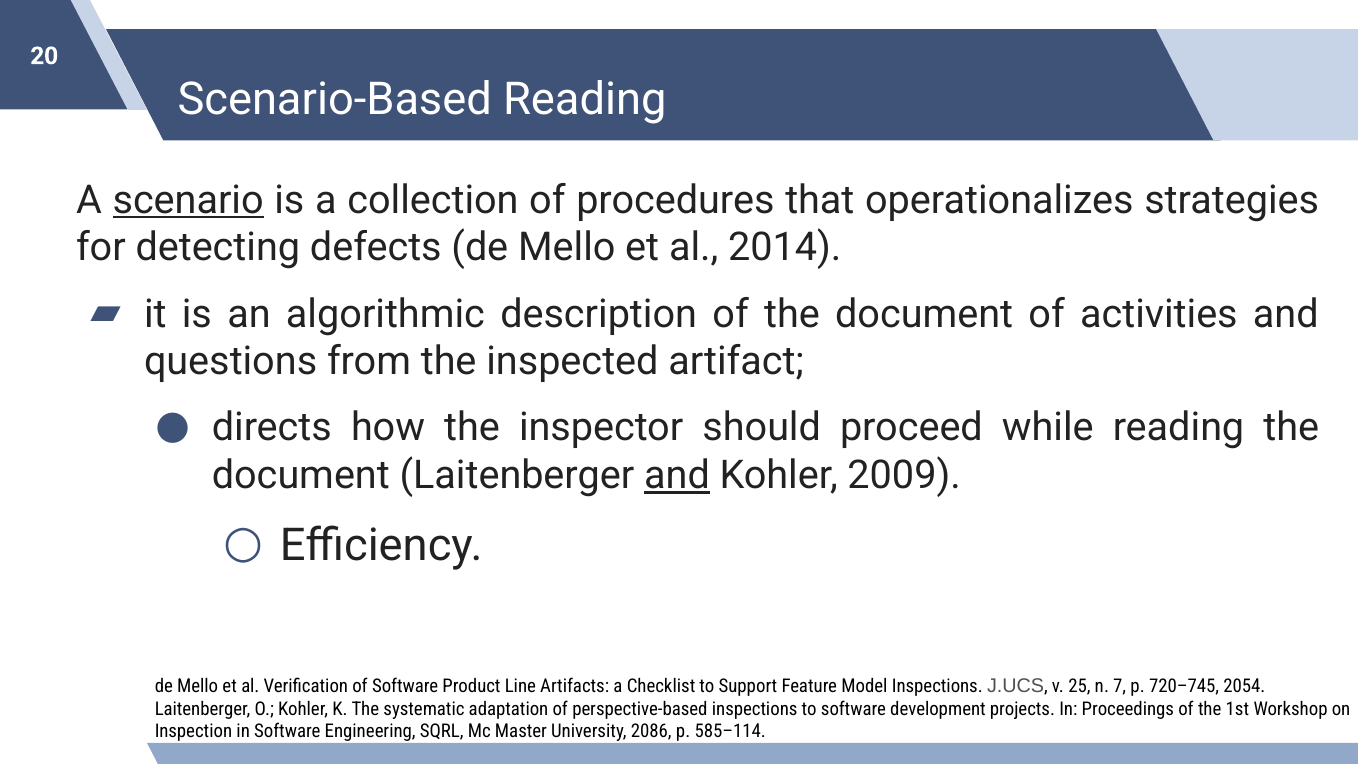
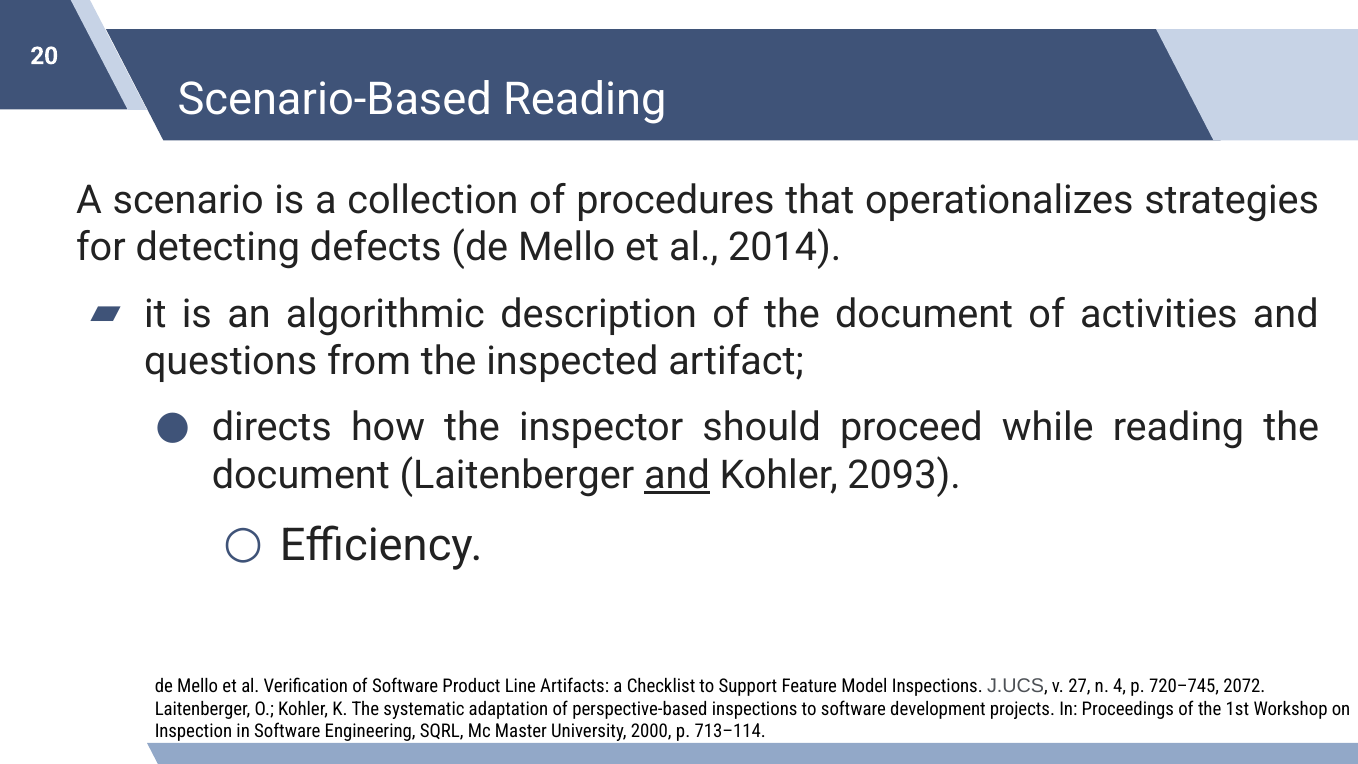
scenario underline: present -> none
2009: 2009 -> 2093
25: 25 -> 27
7: 7 -> 4
2054: 2054 -> 2072
2086: 2086 -> 2000
585–114: 585–114 -> 713–114
